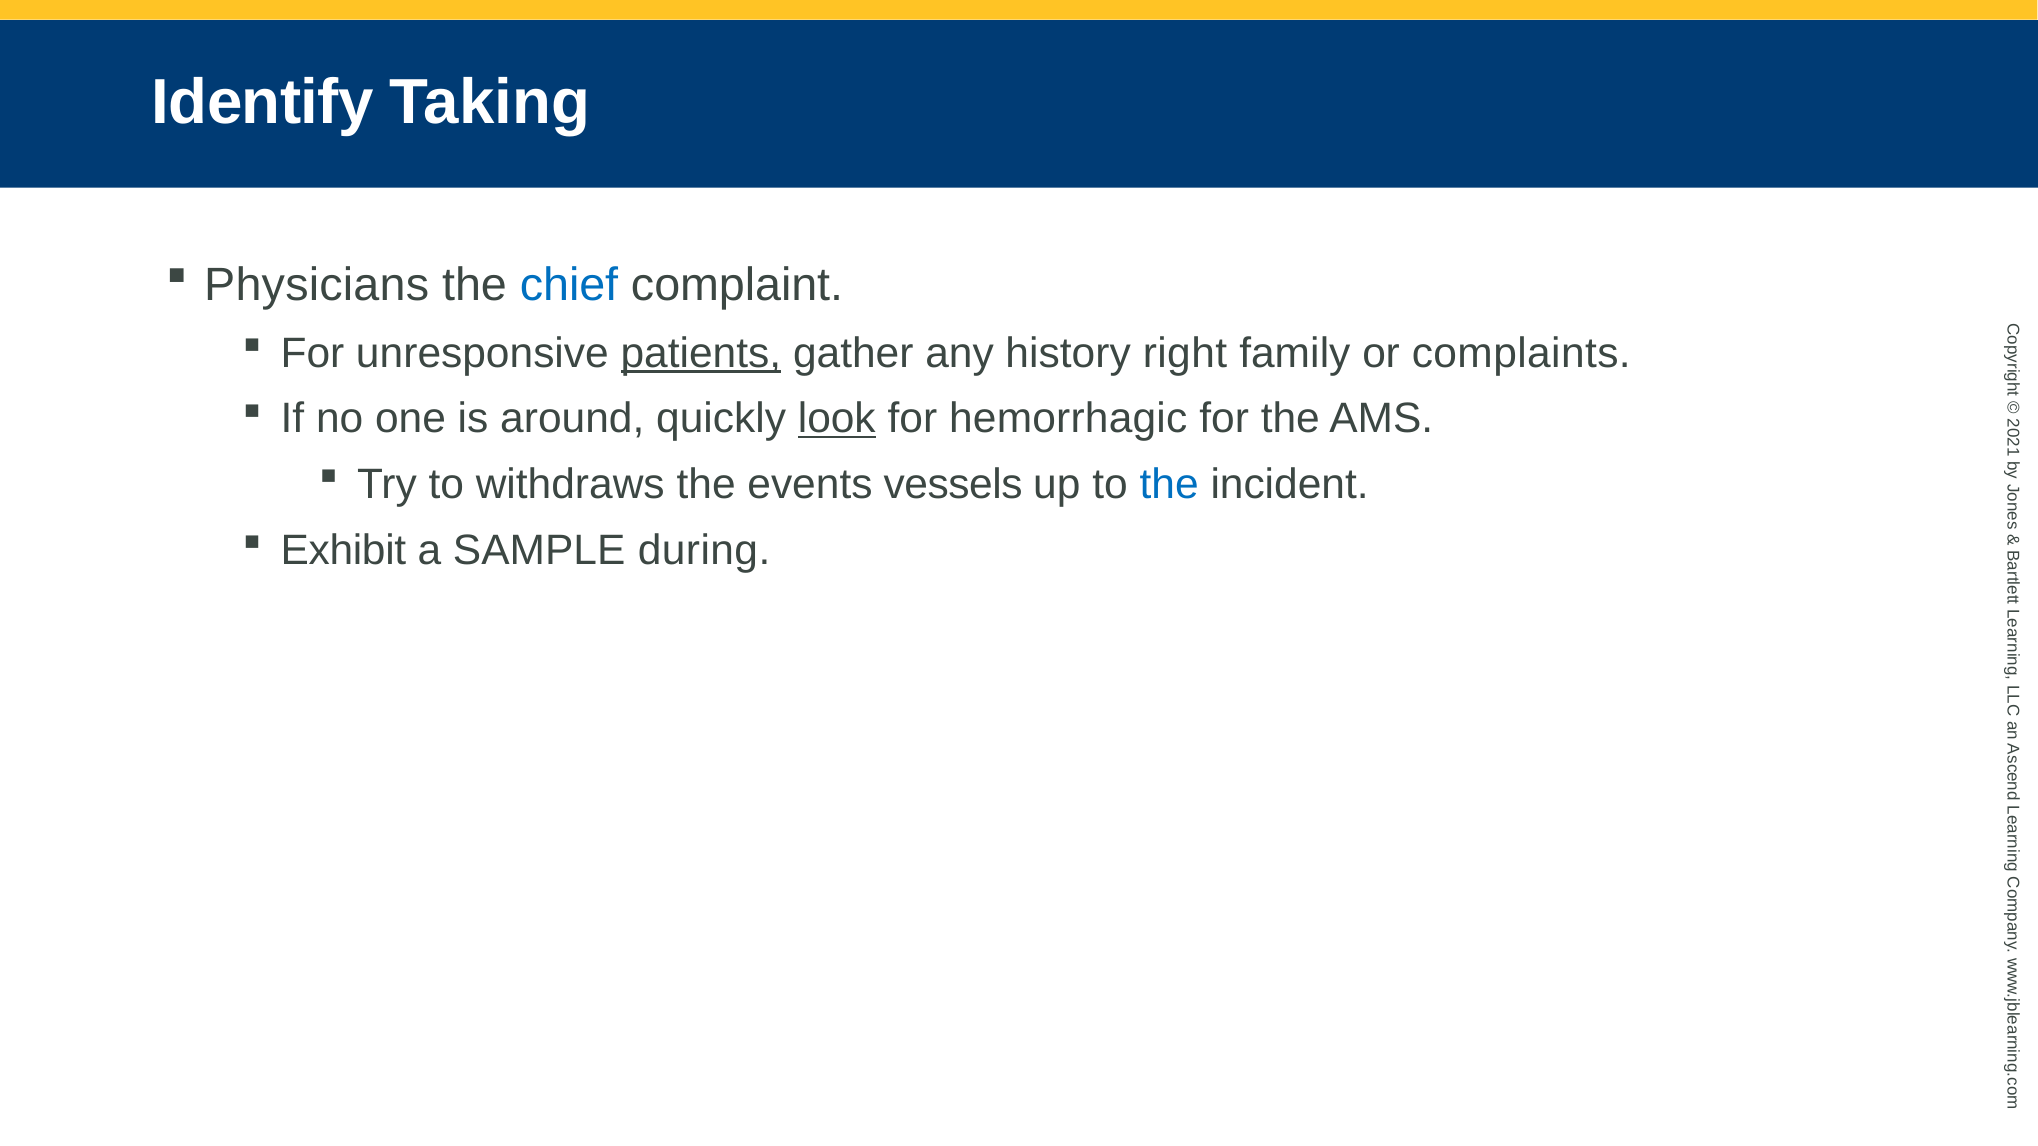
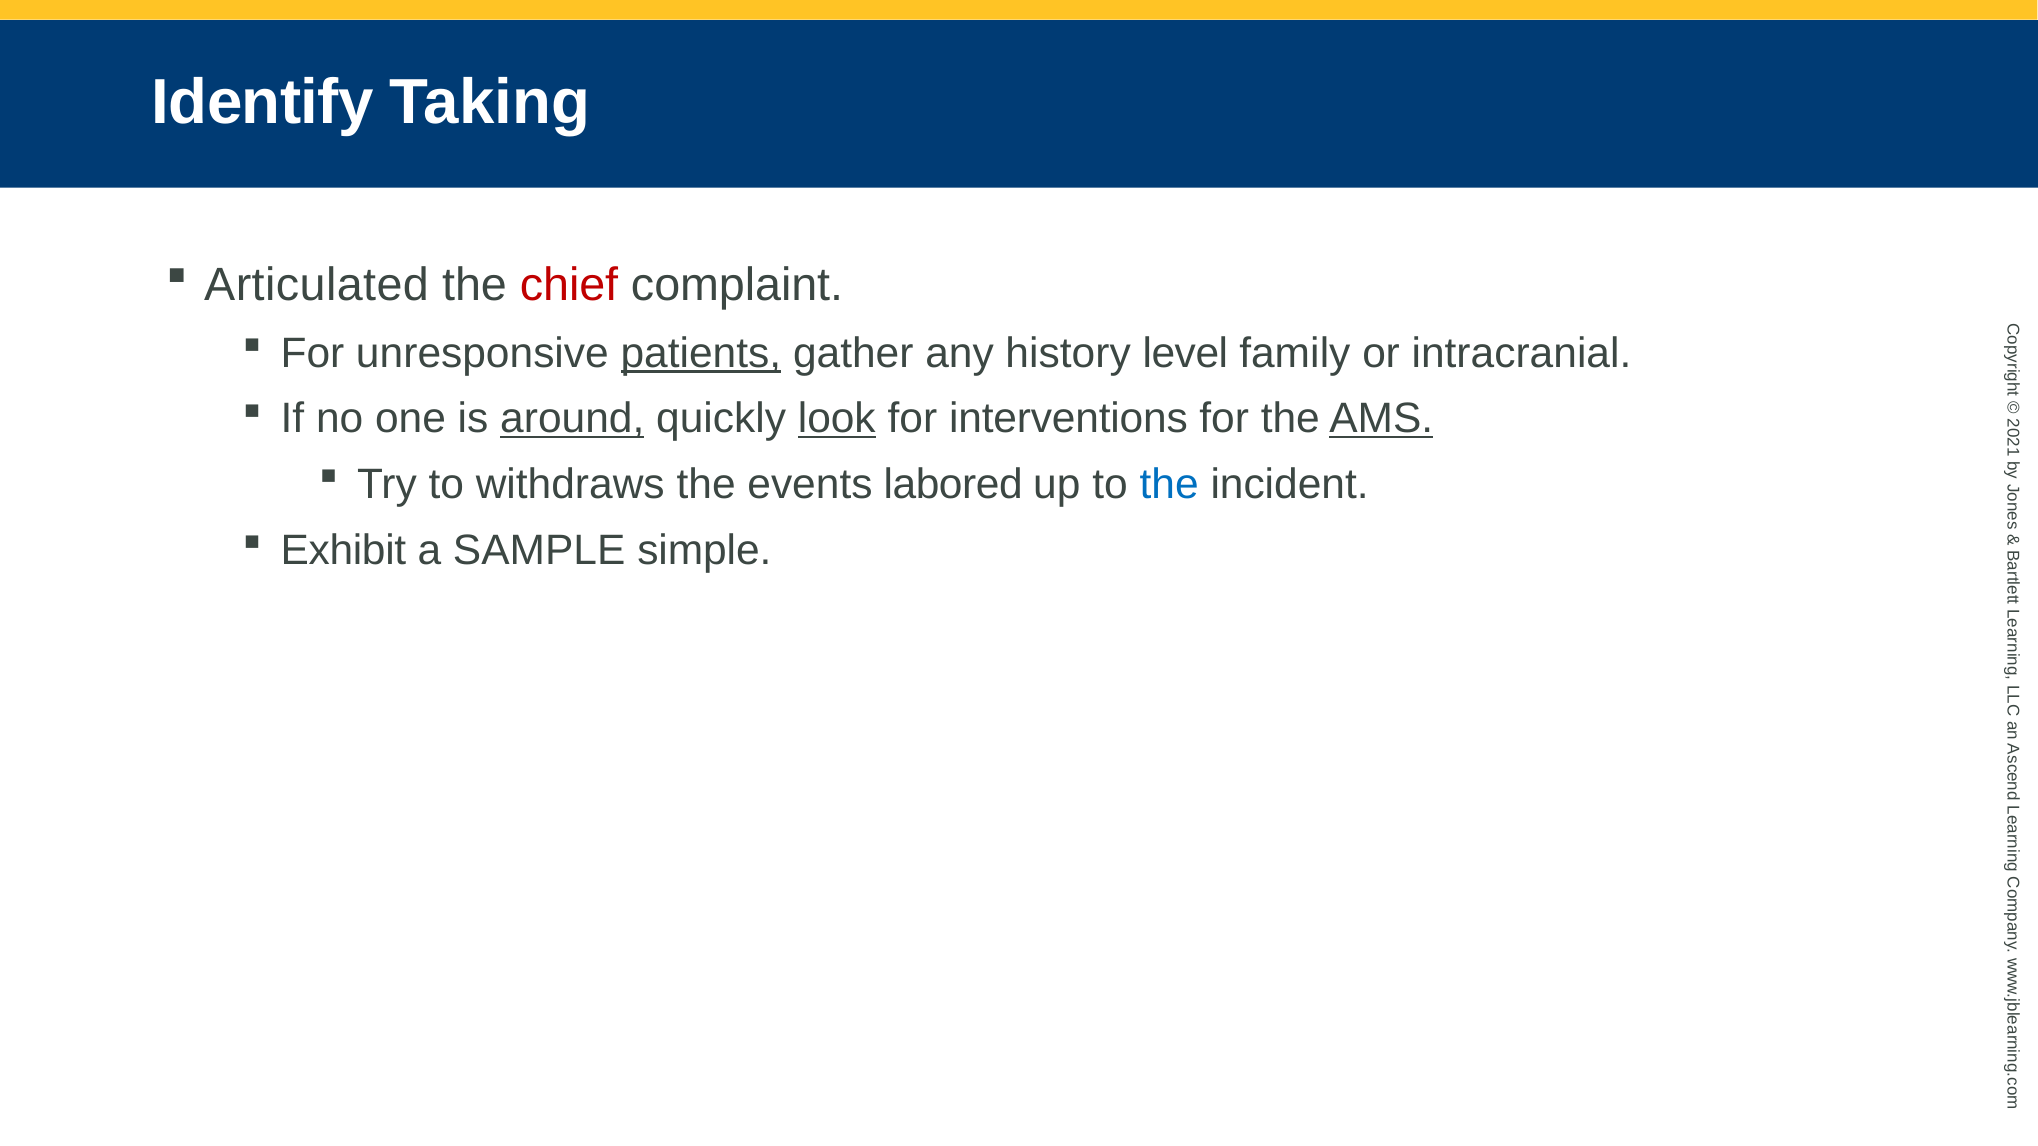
Physicians: Physicians -> Articulated
chief colour: blue -> red
right: right -> level
complaints: complaints -> intracranial
around underline: none -> present
hemorrhagic: hemorrhagic -> interventions
AMS underline: none -> present
vessels: vessels -> labored
during: during -> simple
